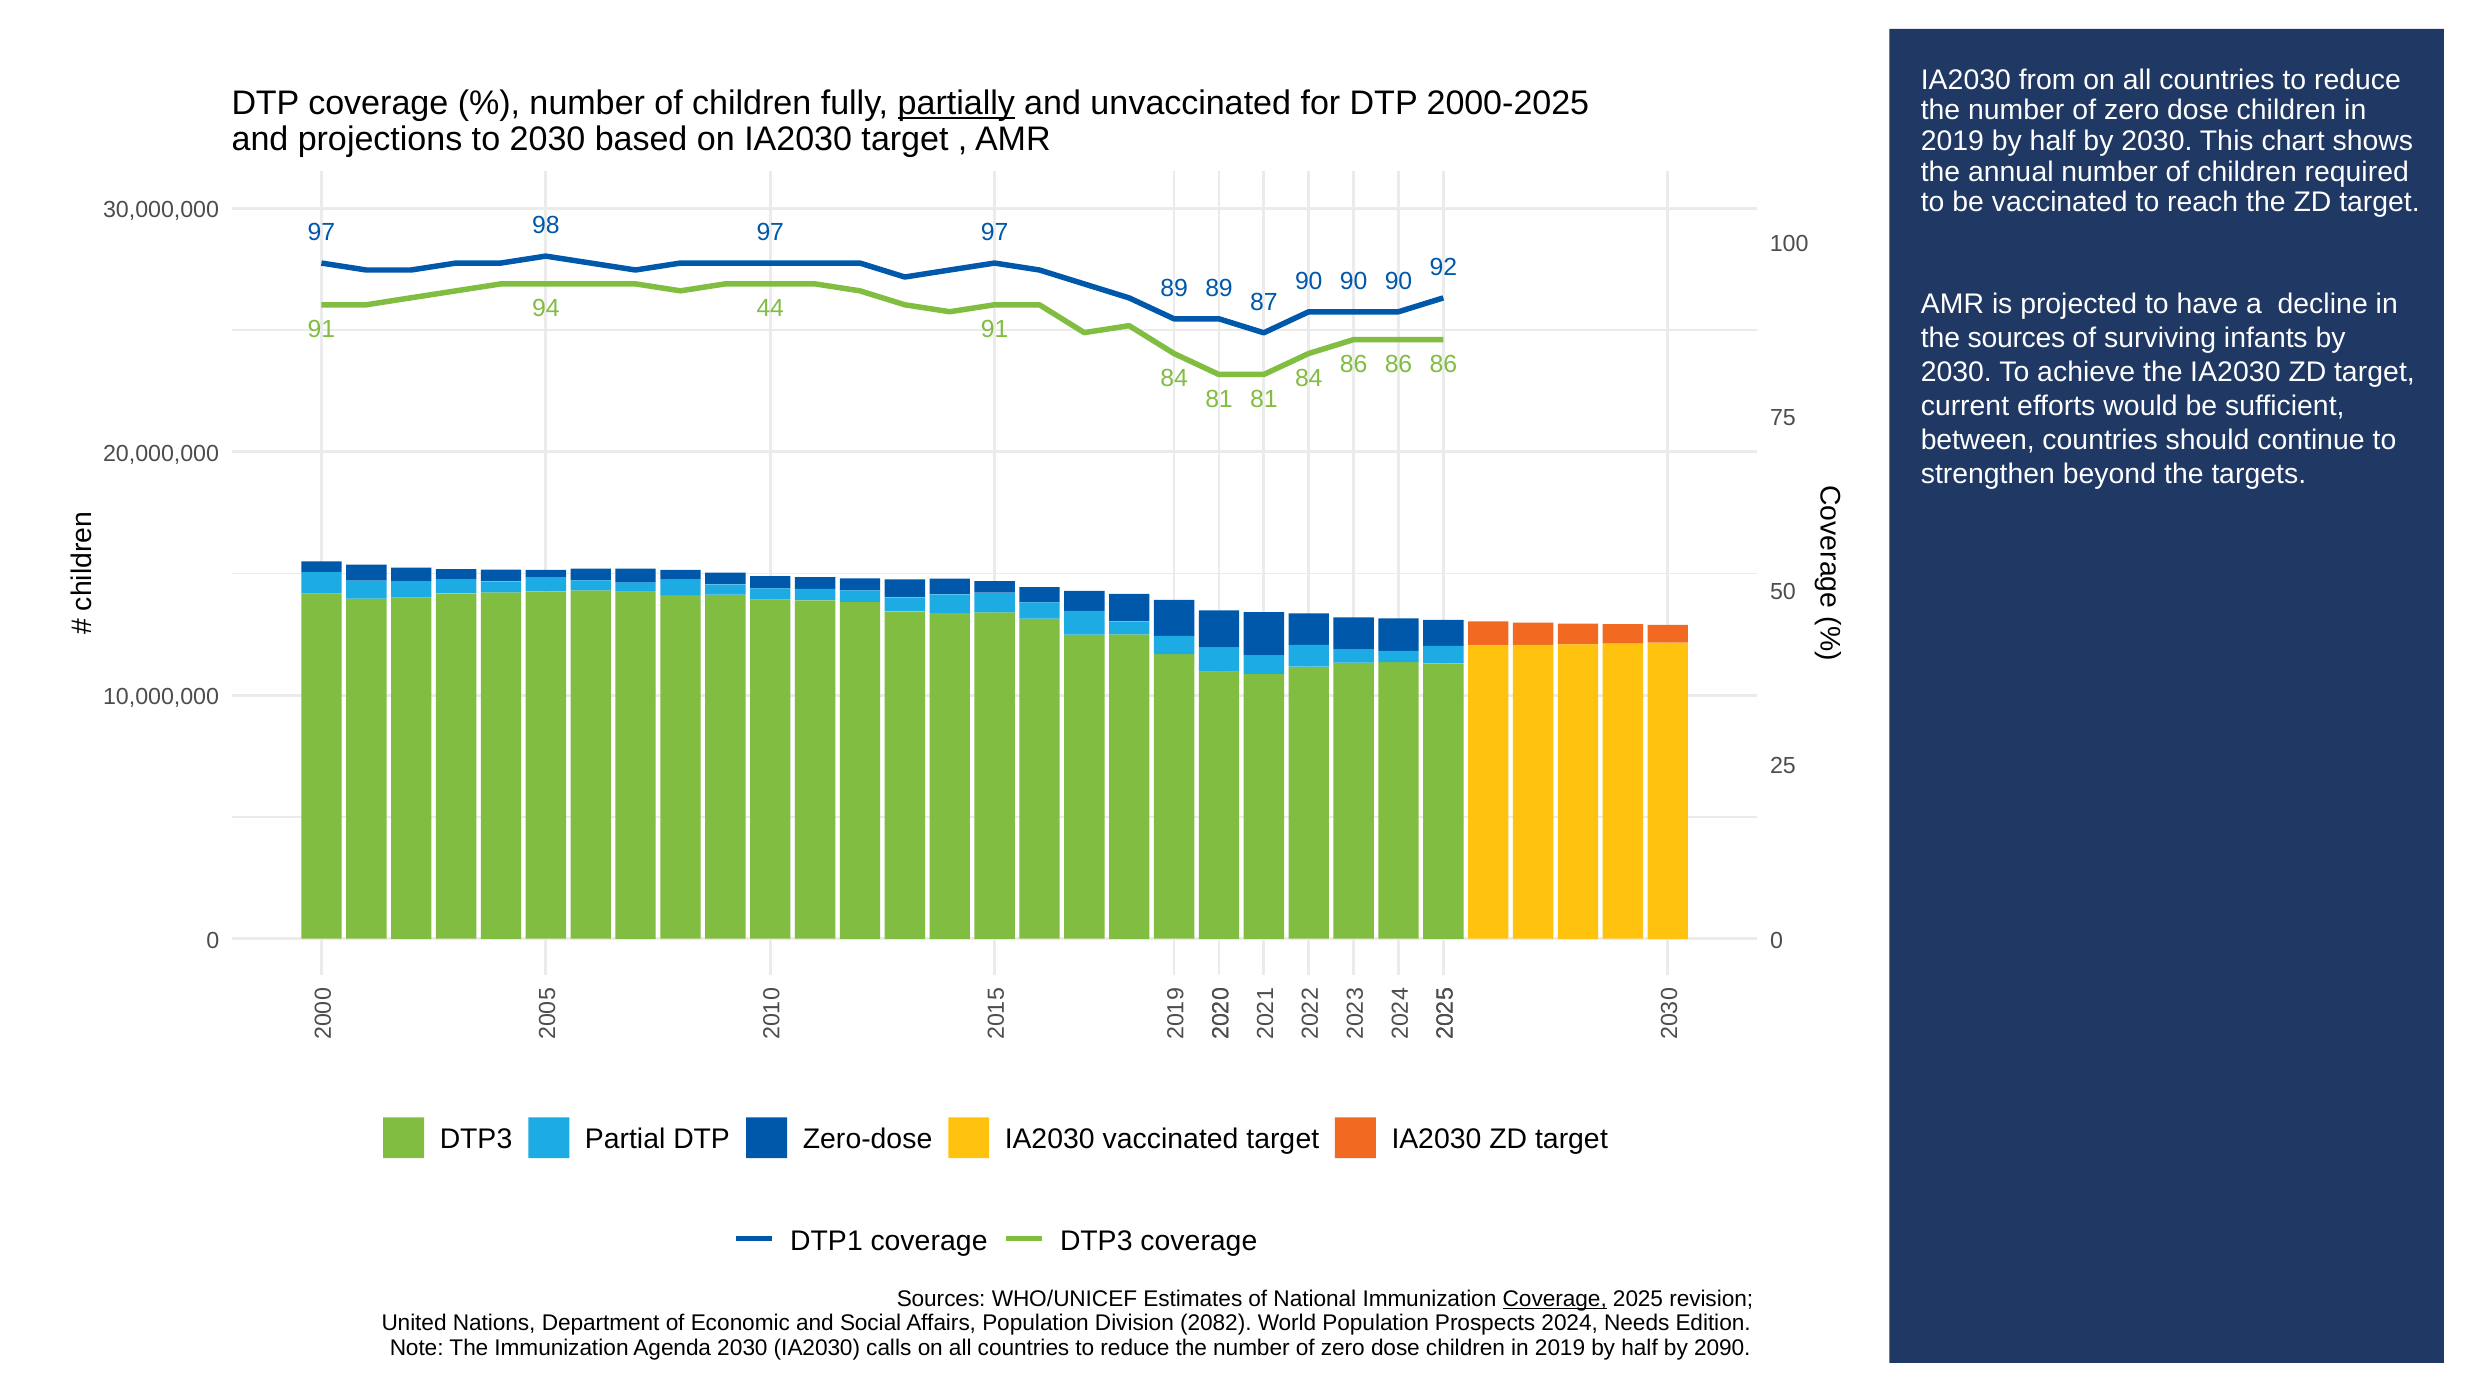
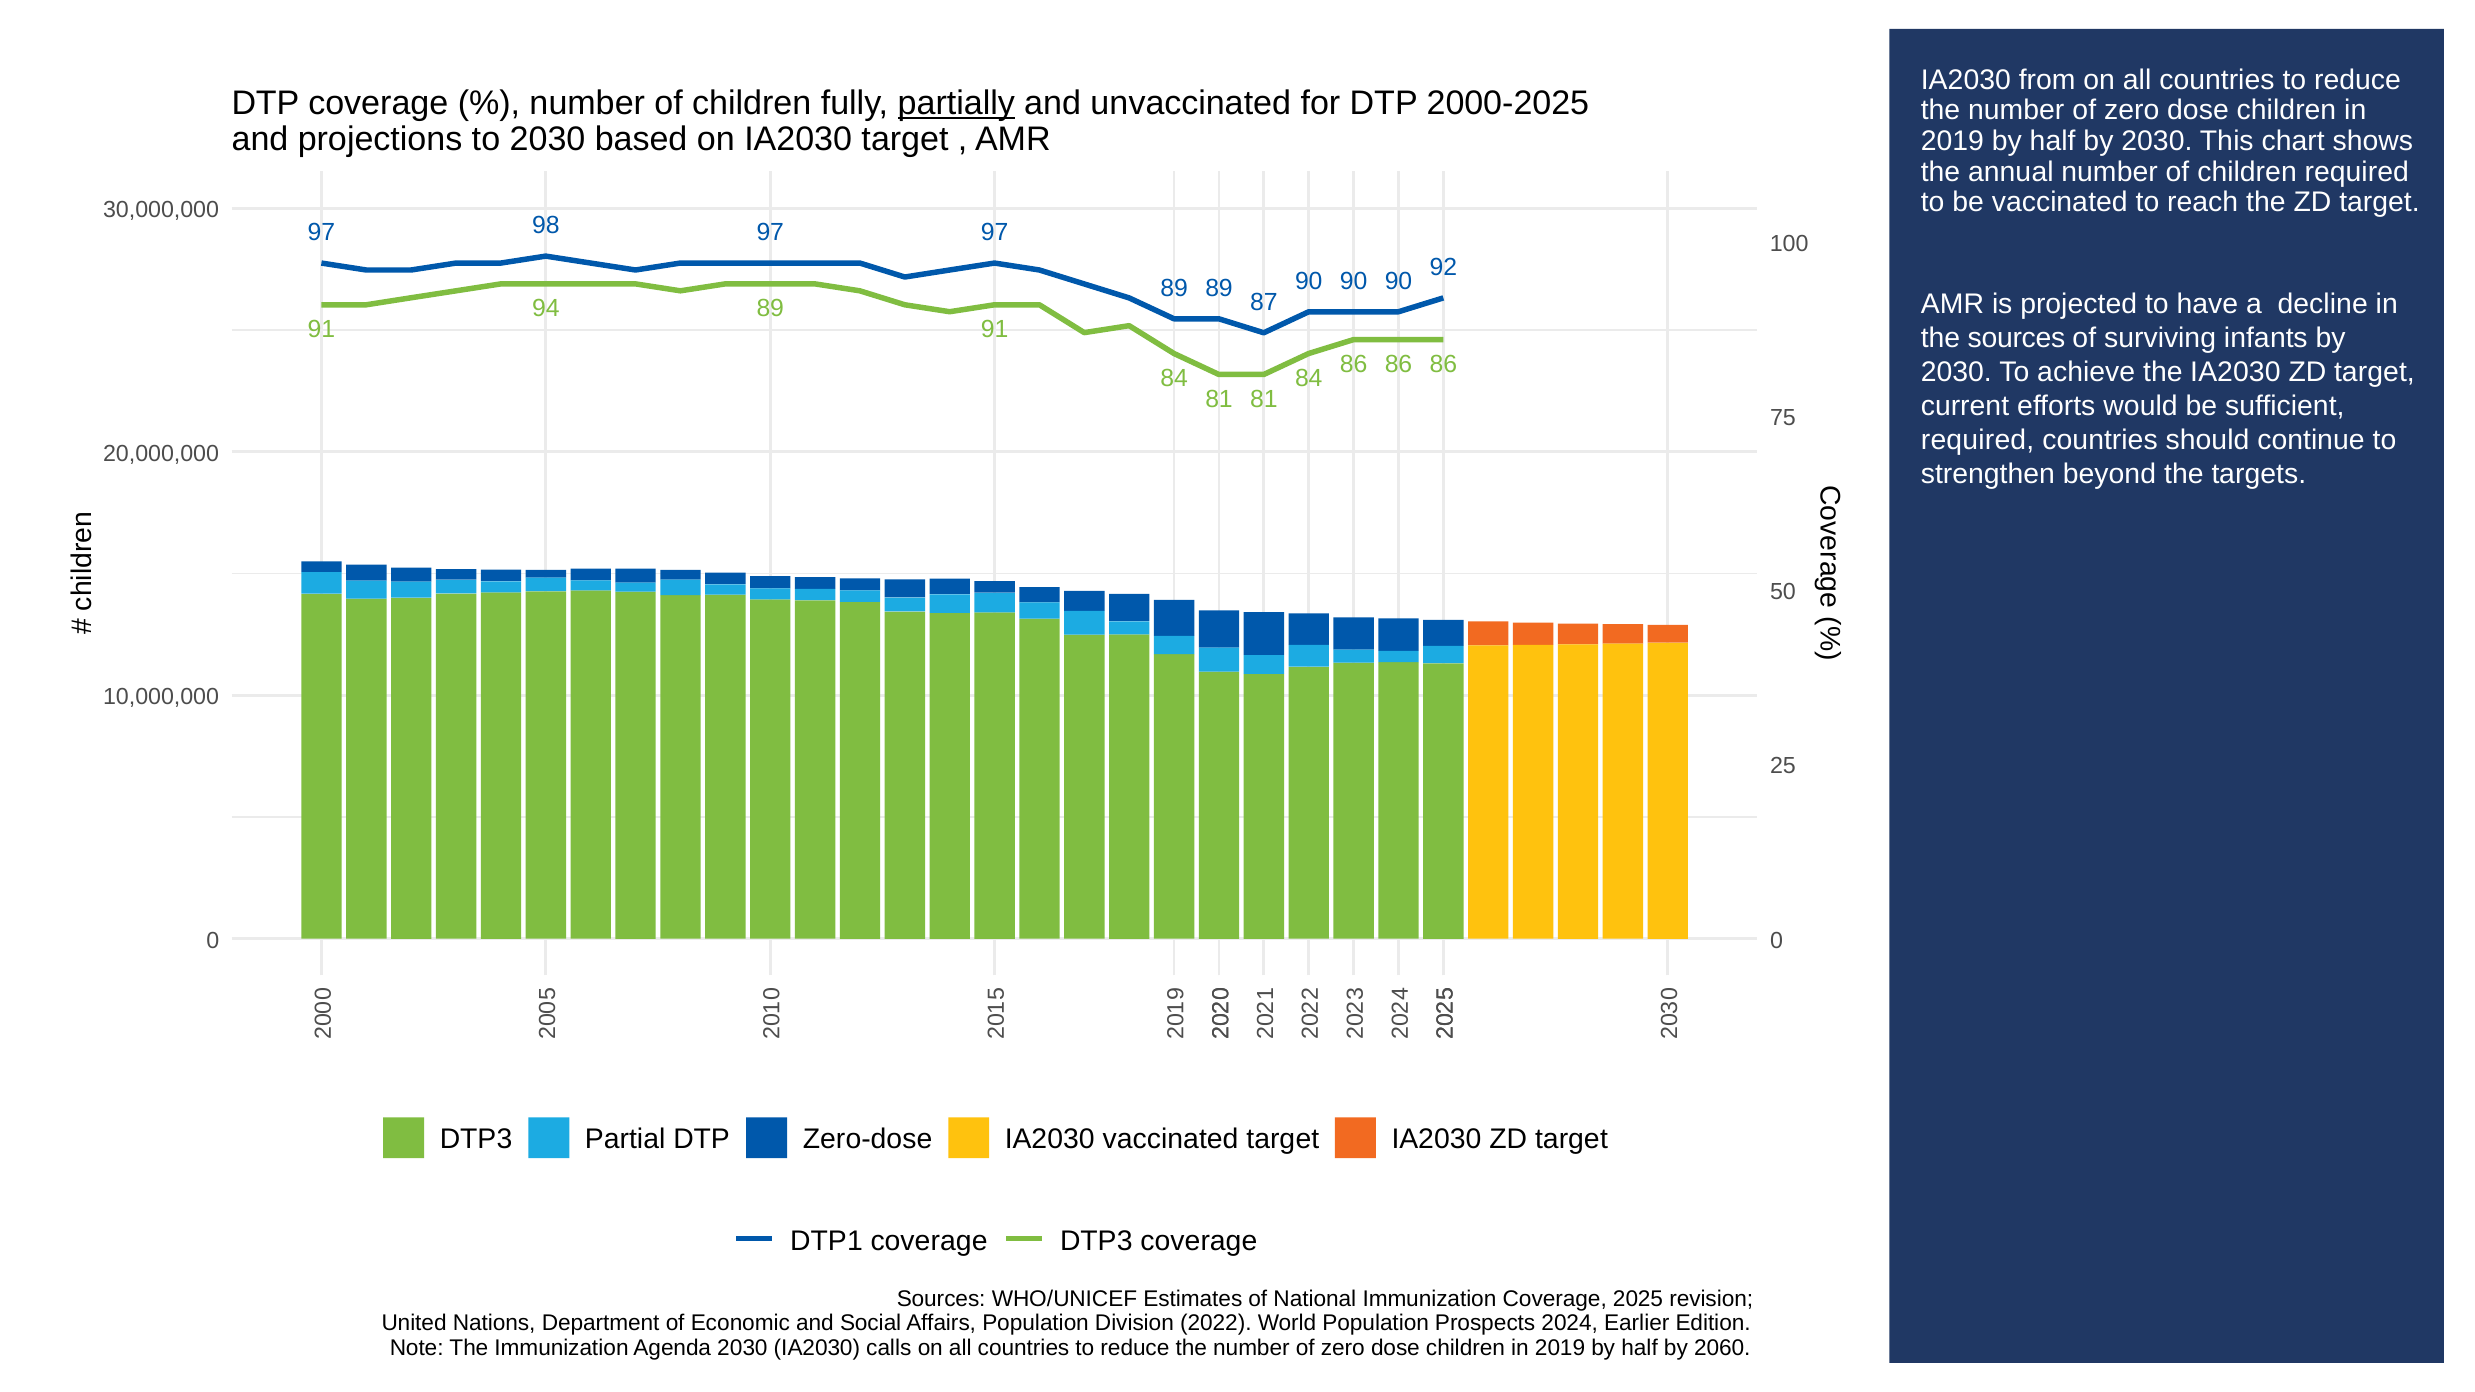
94 44: 44 -> 89
between at (1978, 440): between -> required
Coverage at (1555, 1299) underline: present -> none
2082: 2082 -> 2022
Needs: Needs -> Earlier
2090: 2090 -> 2060
